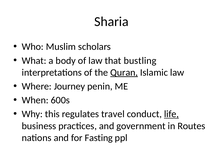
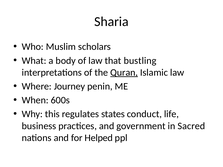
travel: travel -> states
life underline: present -> none
Routes: Routes -> Sacred
Fasting: Fasting -> Helped
